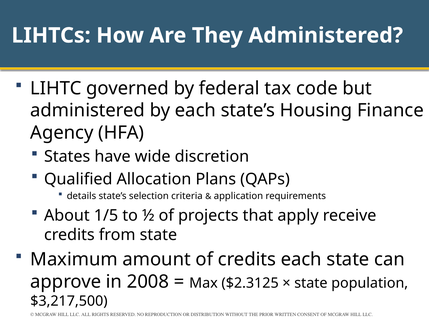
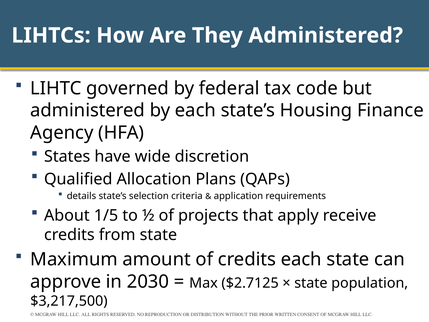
2008: 2008 -> 2030
$2.3125: $2.3125 -> $2.7125
